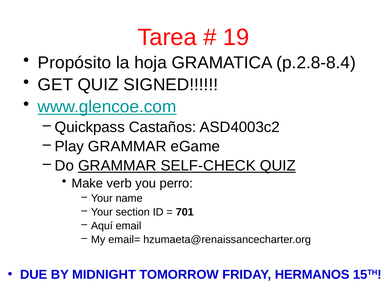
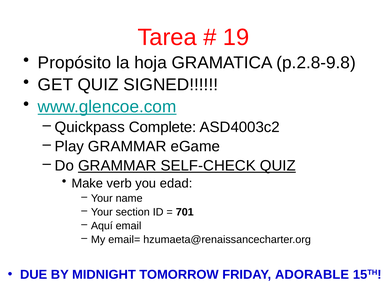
p.2.8-8.4: p.2.8-8.4 -> p.2.8-9.8
Castaños: Castaños -> Complete
perro: perro -> edad
HERMANOS: HERMANOS -> ADORABLE
